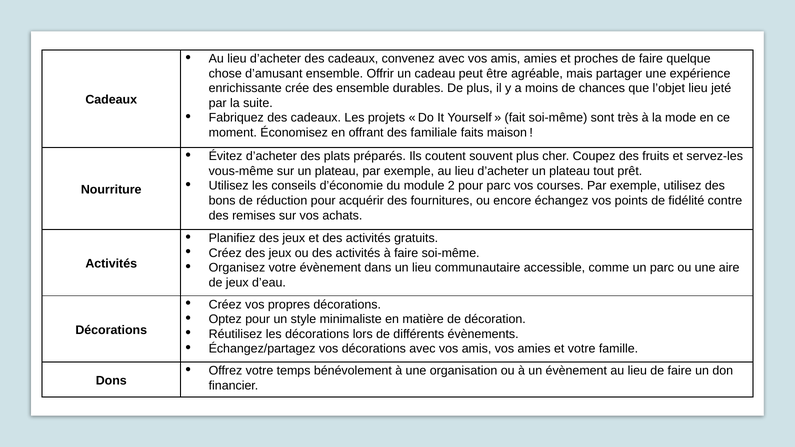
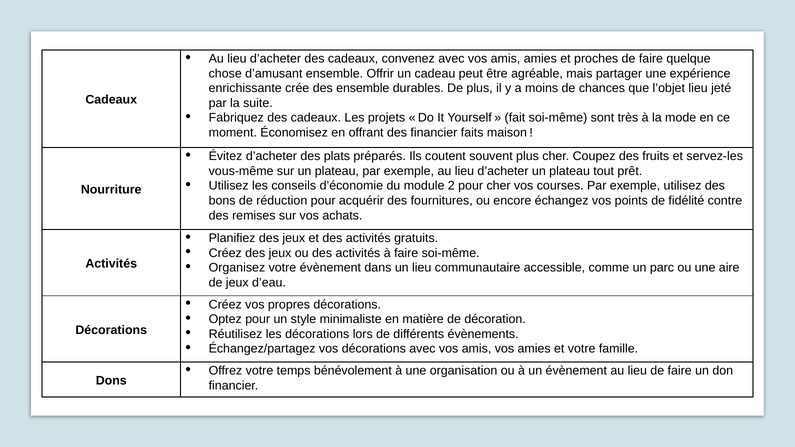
des familiale: familiale -> financier
pour parc: parc -> cher
